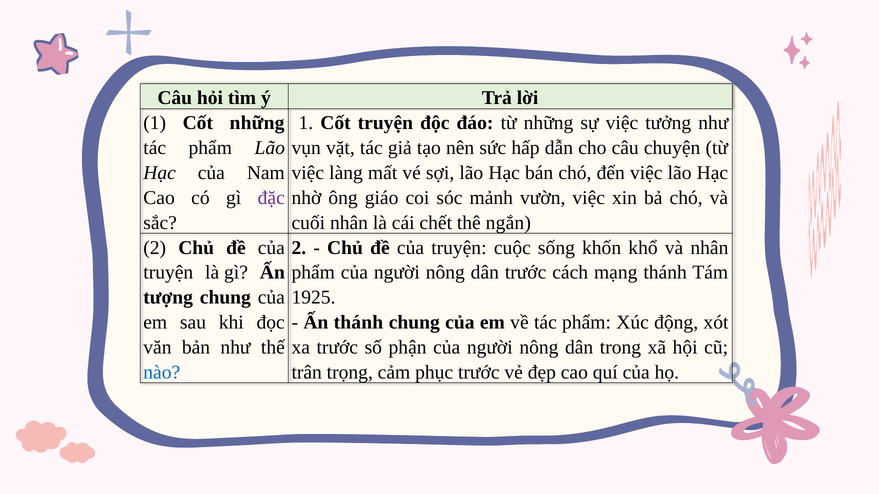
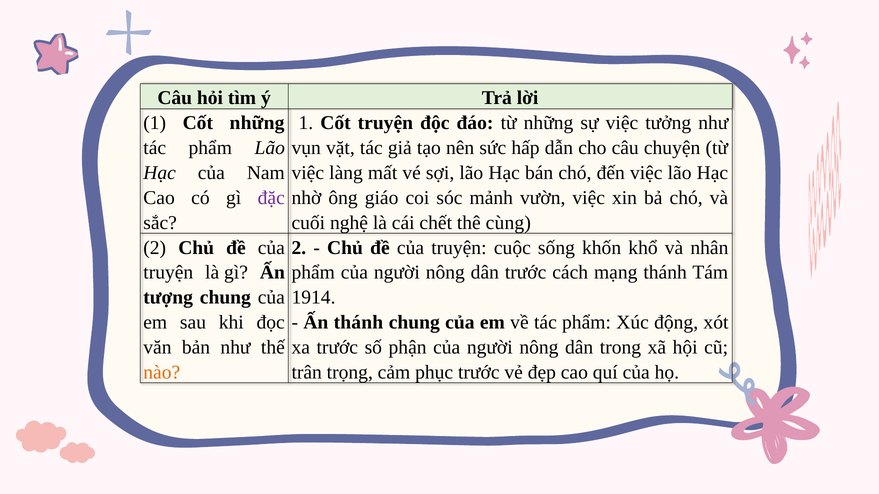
cuối nhân: nhân -> nghệ
ngắn: ngắn -> cùng
1925: 1925 -> 1914
nào colour: blue -> orange
